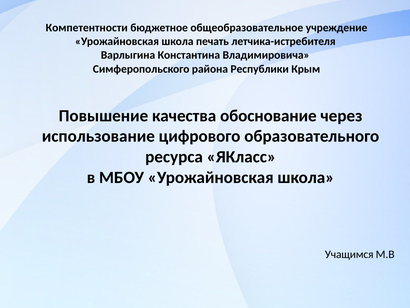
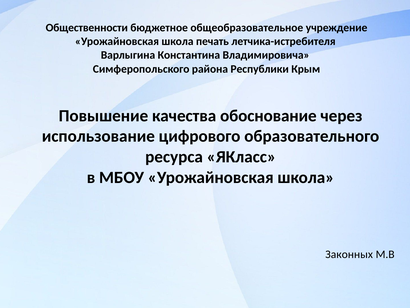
Компетентности: Компетентности -> Общественности
Учащимся: Учащимся -> Законных
